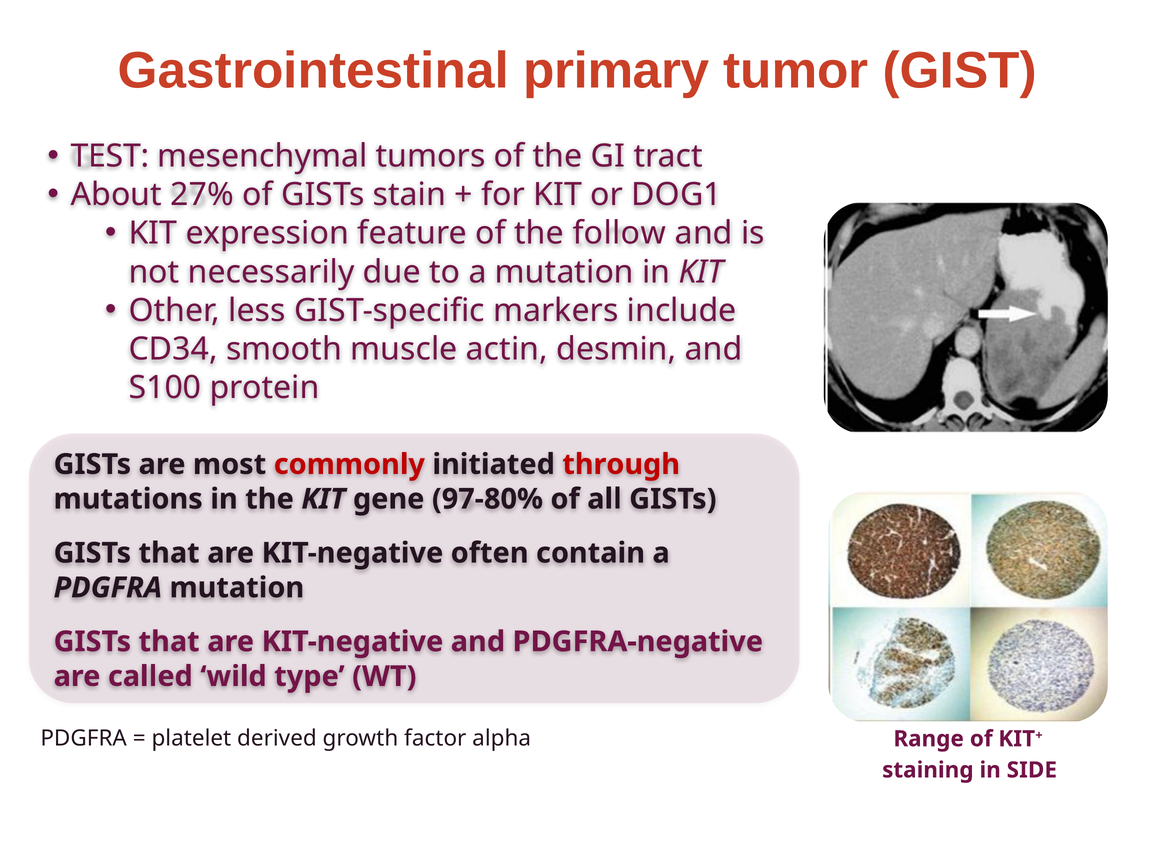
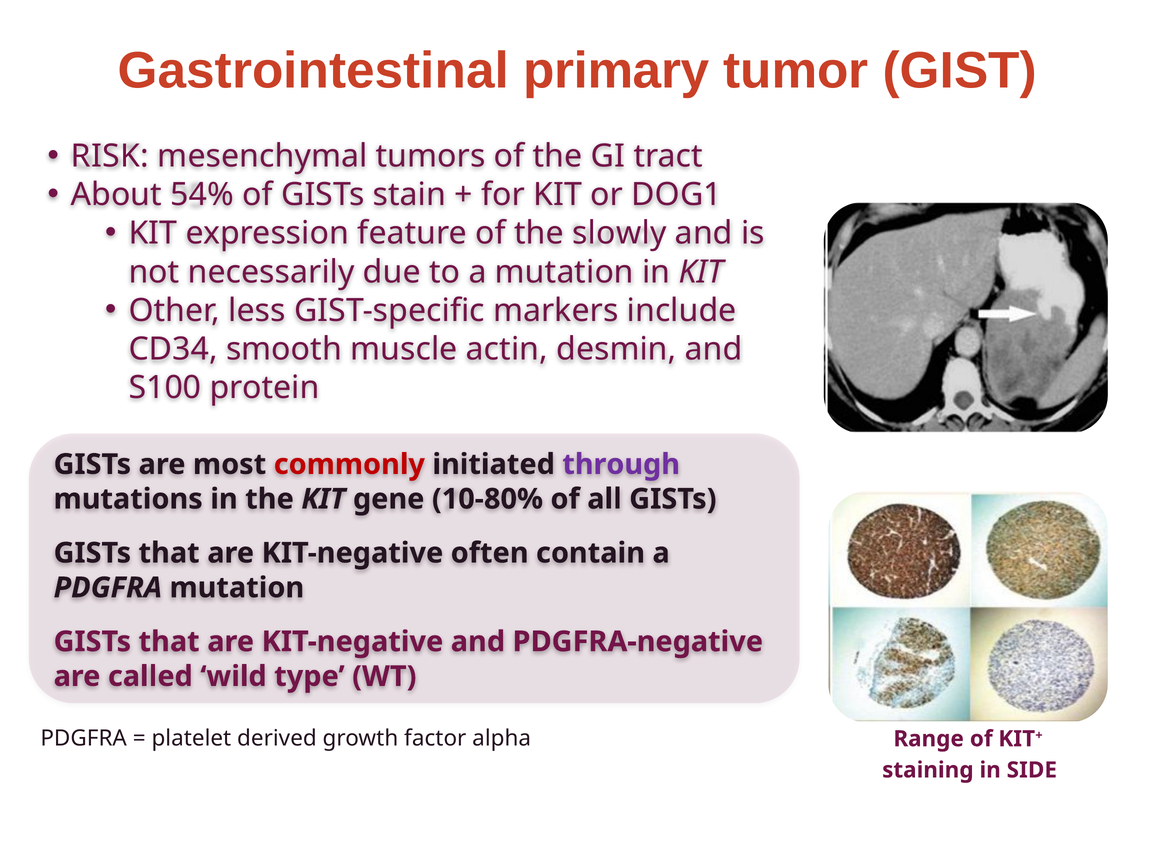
TEST: TEST -> RISK
27%: 27% -> 54%
follow: follow -> slowly
through colour: red -> purple
97-80%: 97-80% -> 10-80%
